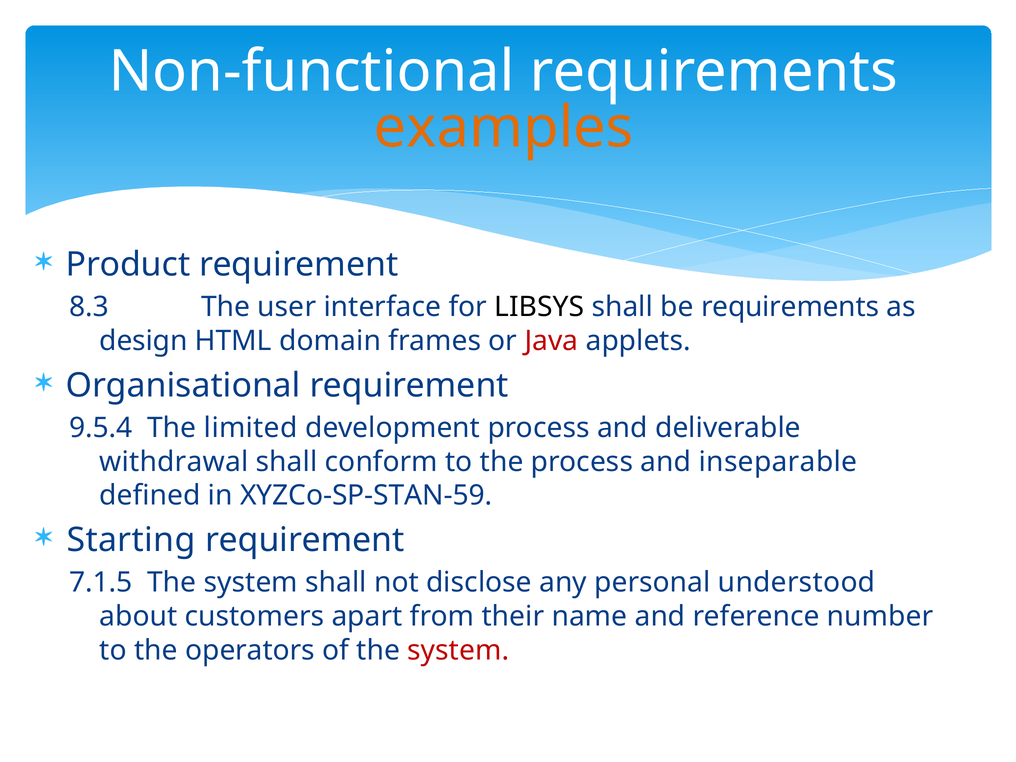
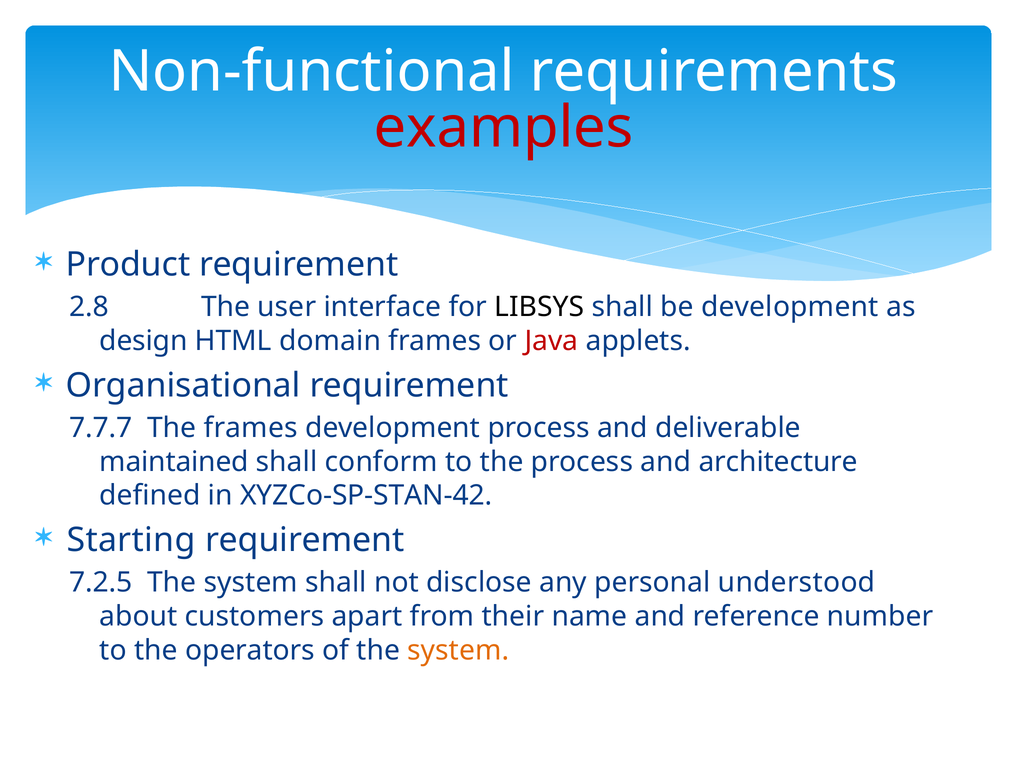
examples colour: orange -> red
8.3: 8.3 -> 2.8
be requirements: requirements -> development
9.5.4: 9.5.4 -> 7.7.7
The limited: limited -> frames
withdrawal: withdrawal -> maintained
inseparable: inseparable -> architecture
XYZCo-SP-STAN-59: XYZCo-SP-STAN-59 -> XYZCo-SP-STAN-42
7.1.5: 7.1.5 -> 7.2.5
system at (458, 650) colour: red -> orange
